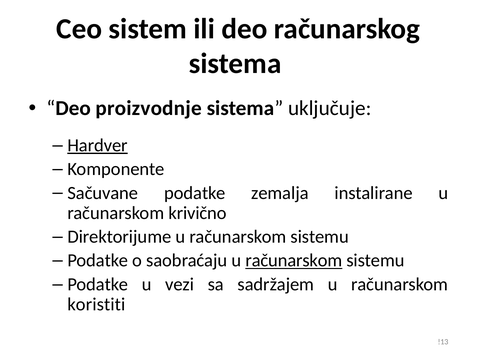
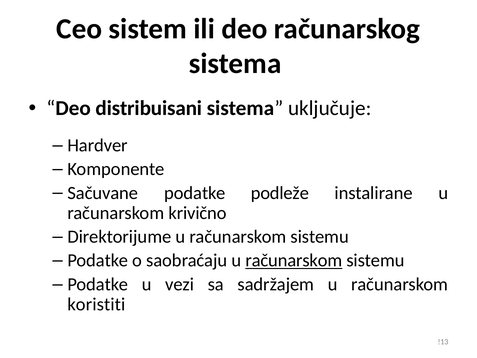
proizvodnje: proizvodnje -> distribuisani
Hardver underline: present -> none
zemalja: zemalja -> podleže
